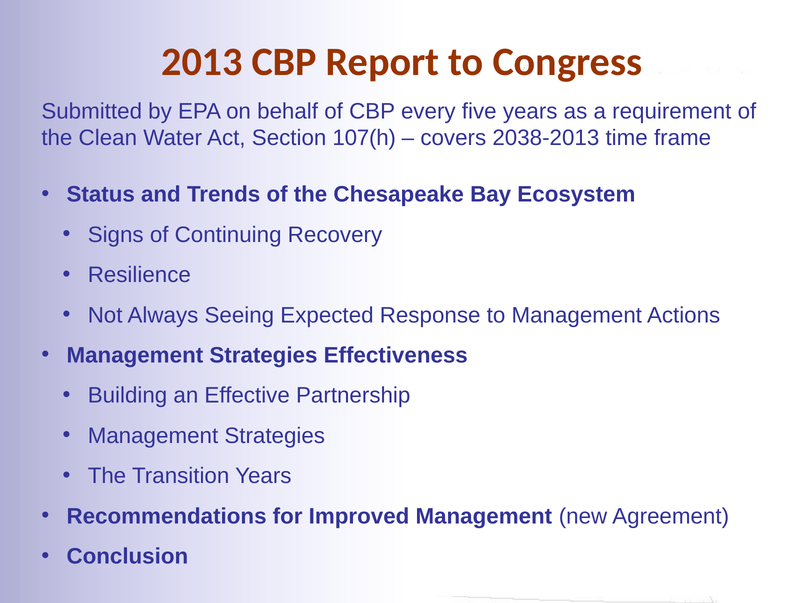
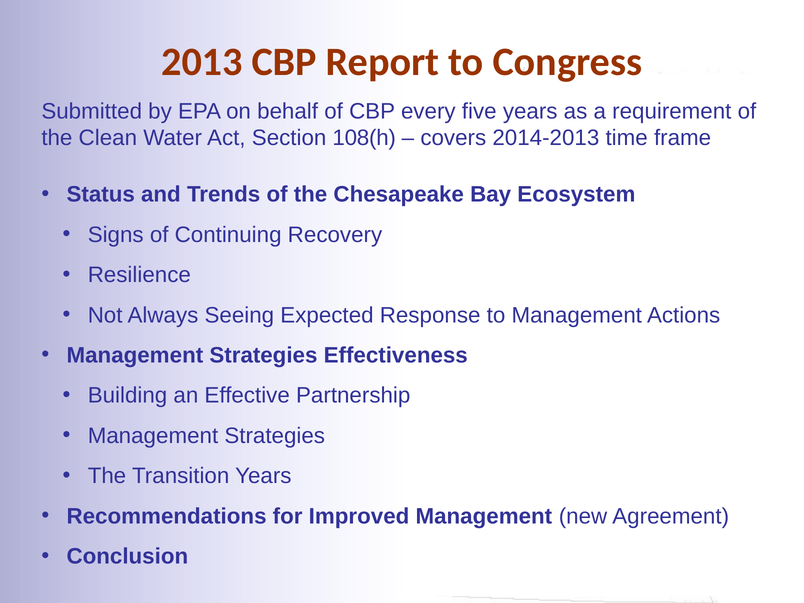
107(h: 107(h -> 108(h
2038-2013: 2038-2013 -> 2014-2013
